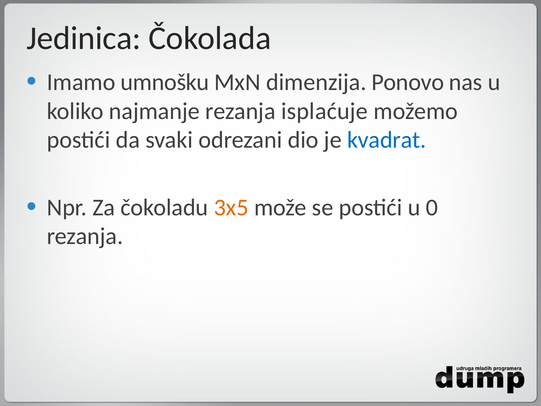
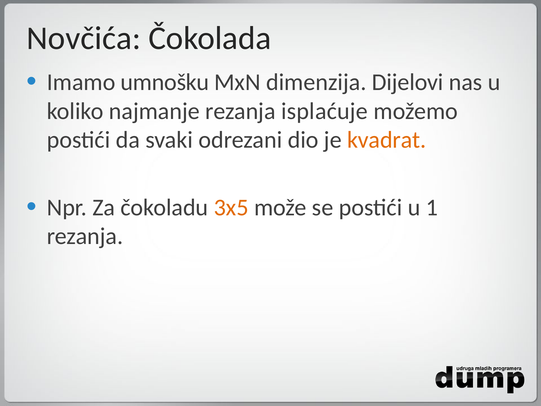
Jedinica: Jedinica -> Novčića
Ponovo: Ponovo -> Dijelovi
kvadrat colour: blue -> orange
0: 0 -> 1
